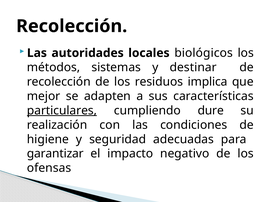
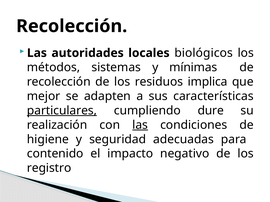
destinar: destinar -> mínimas
las at (140, 125) underline: none -> present
garantizar: garantizar -> contenido
ofensas: ofensas -> registro
